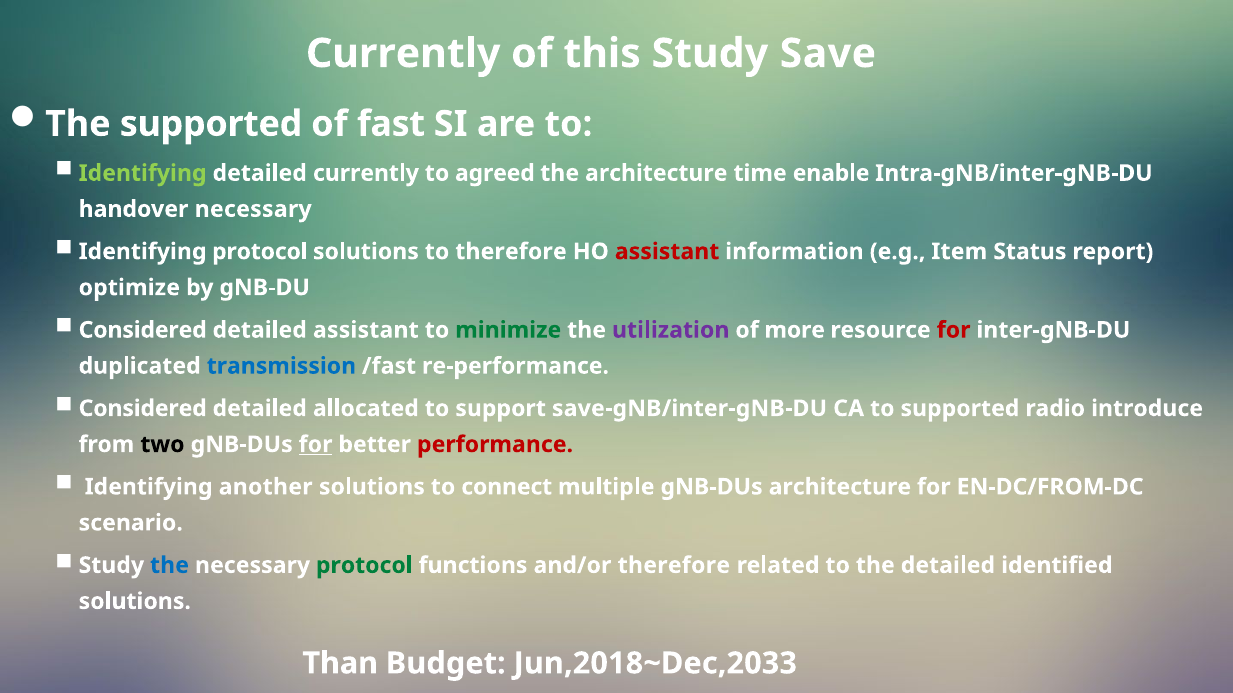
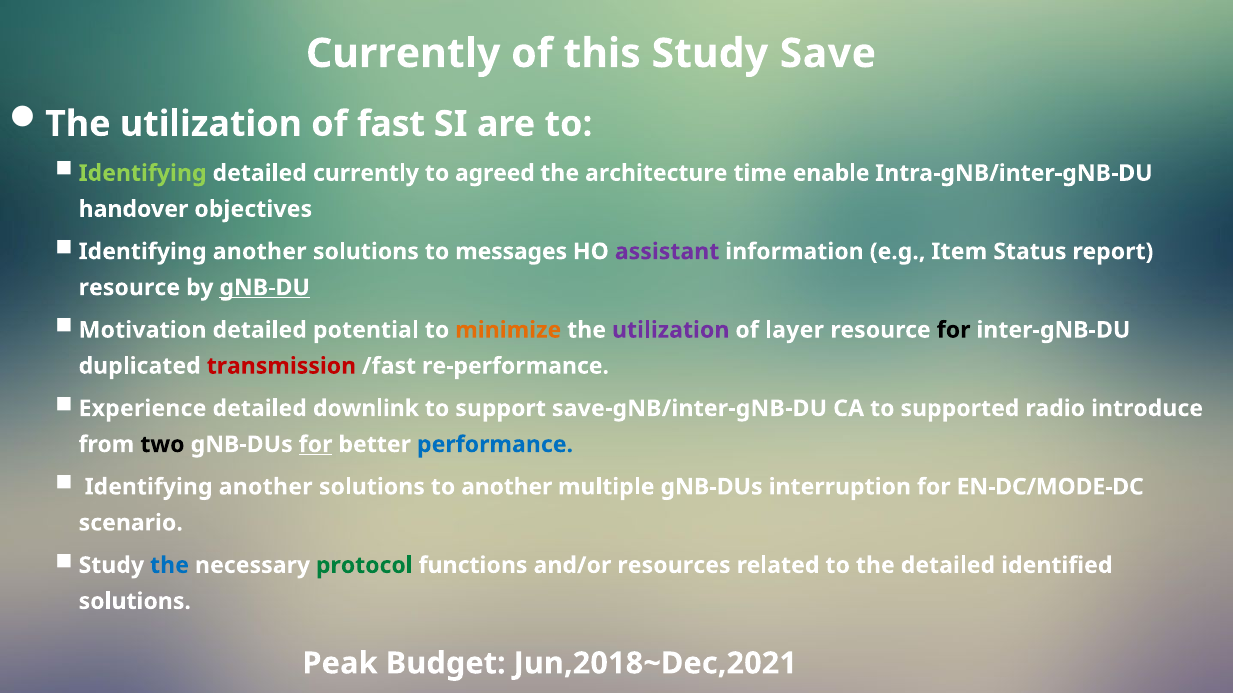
supported at (211, 124): supported -> utilization
handover necessary: necessary -> objectives
protocol at (260, 252): protocol -> another
to therefore: therefore -> messages
assistant at (667, 252) colour: red -> purple
optimize at (129, 288): optimize -> resource
gNB-DU underline: none -> present
Considered at (143, 330): Considered -> Motivation
detailed assistant: assistant -> potential
minimize colour: green -> orange
more: more -> layer
for at (954, 330) colour: red -> black
transmission colour: blue -> red
Considered at (143, 409): Considered -> Experience
allocated: allocated -> downlink
performance colour: red -> blue
to connect: connect -> another
gNB-DUs architecture: architecture -> interruption
EN-DC/FROM-DC: EN-DC/FROM-DC -> EN-DC/MODE-DC
and/or therefore: therefore -> resources
Than: Than -> Peak
Jun,2018~Dec,2033: Jun,2018~Dec,2033 -> Jun,2018~Dec,2021
